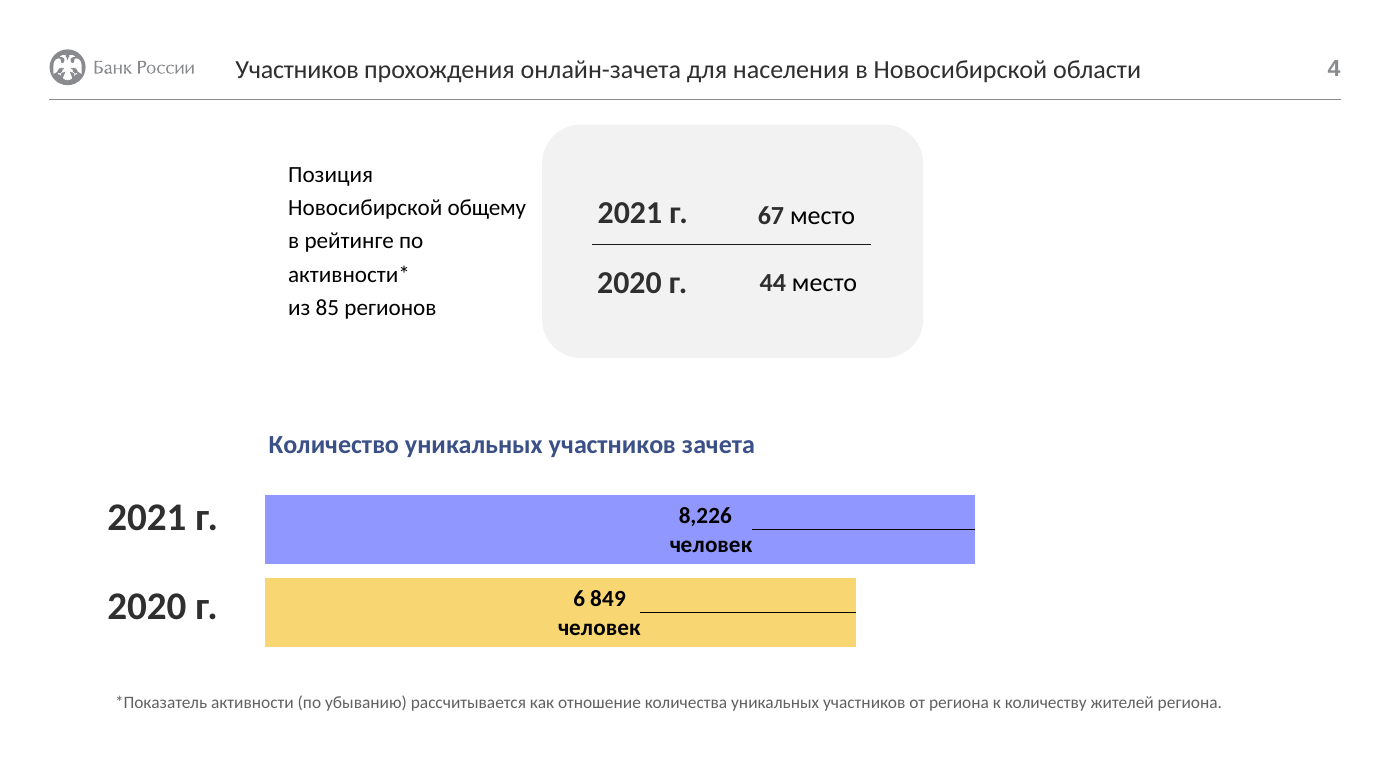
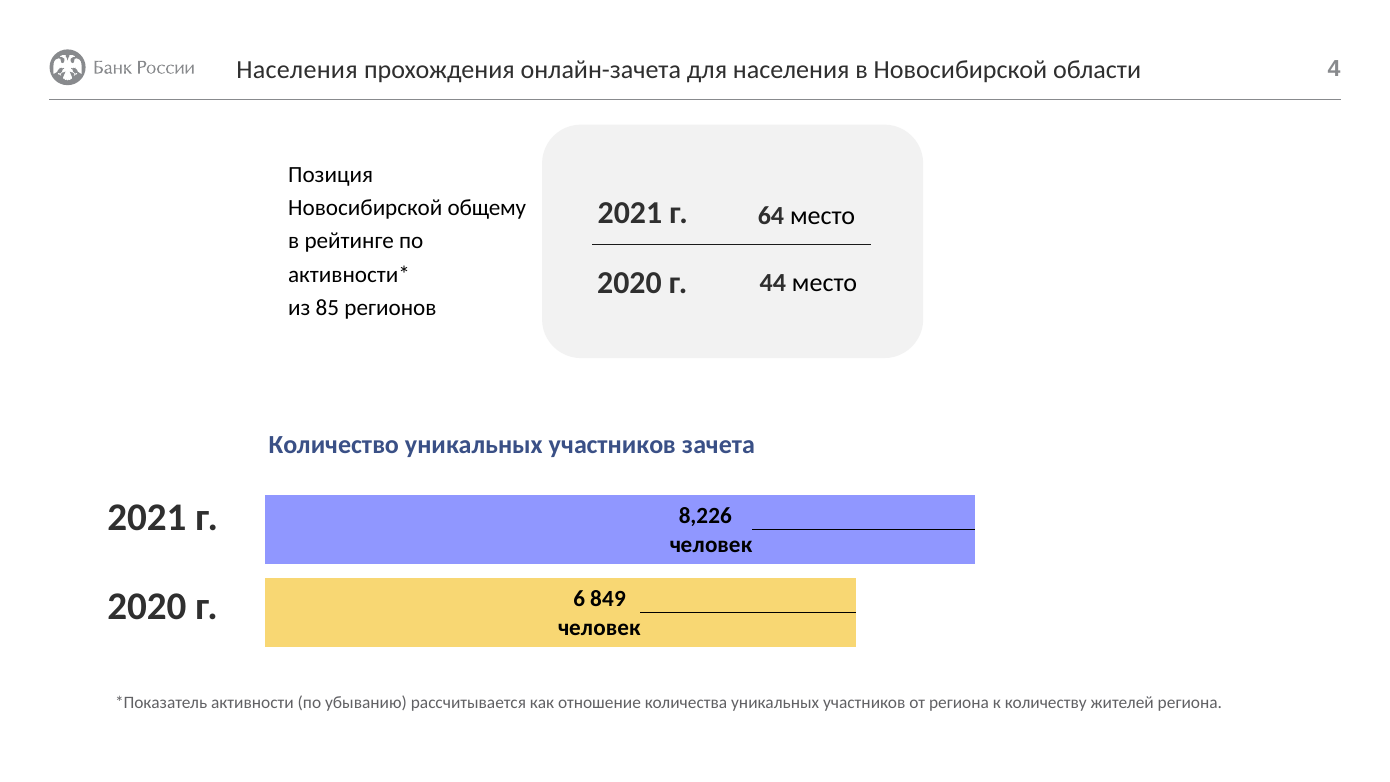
Участников at (297, 70): Участников -> Населения
67: 67 -> 64
